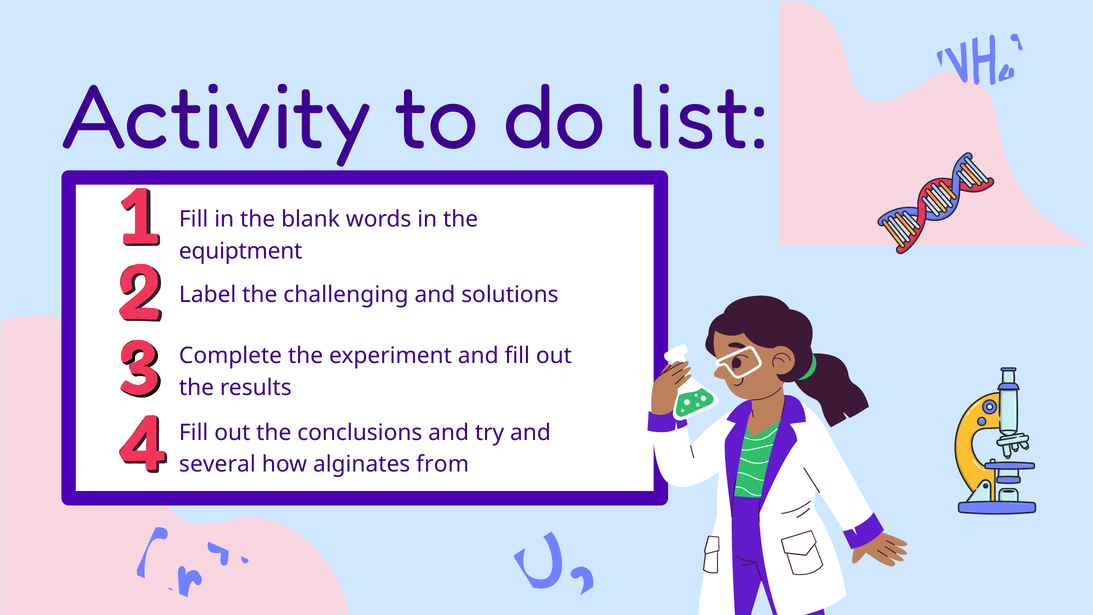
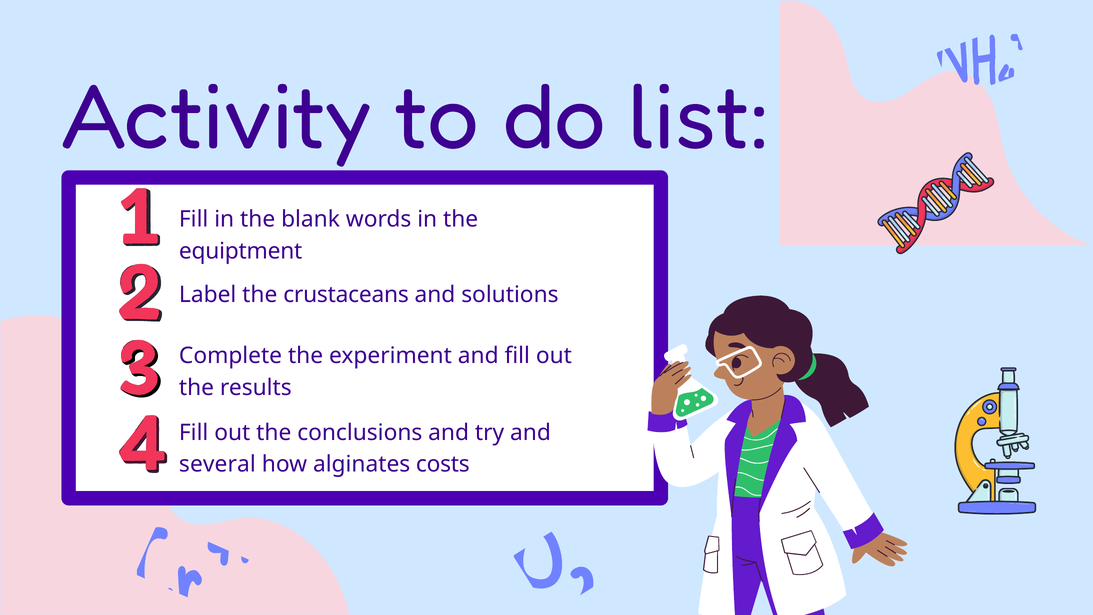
challenging: challenging -> crustaceans
from: from -> costs
